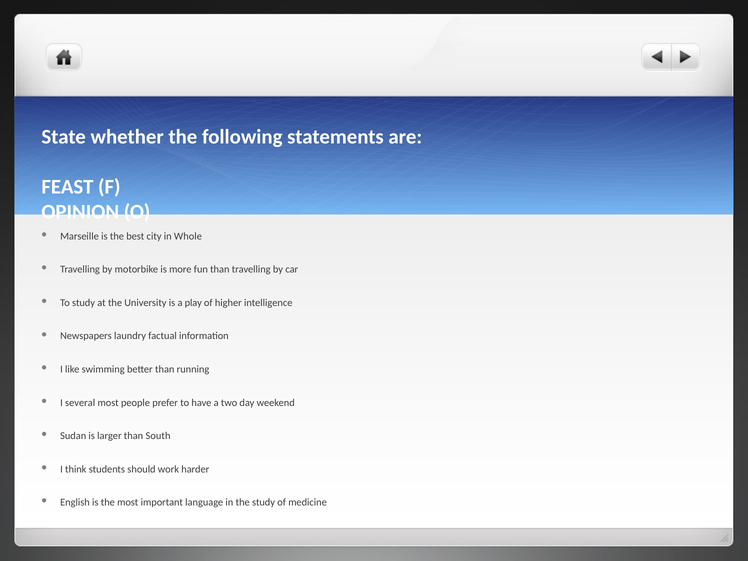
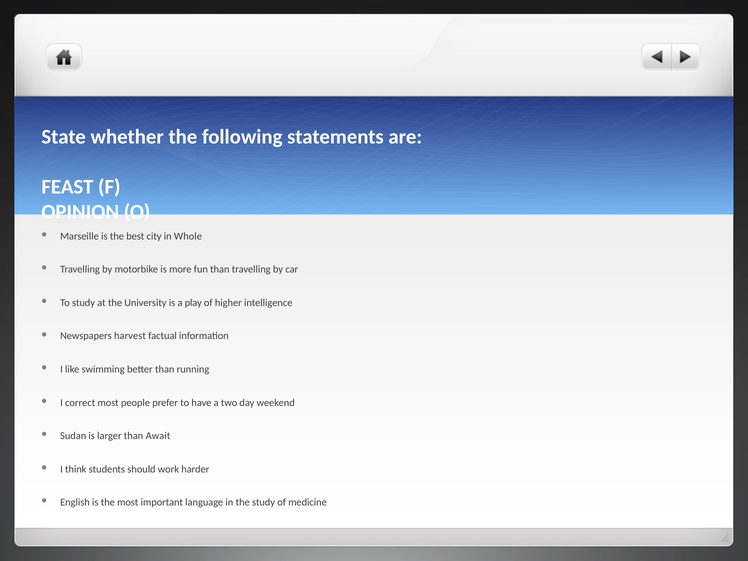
laundry: laundry -> harvest
several: several -> correct
South: South -> Await
